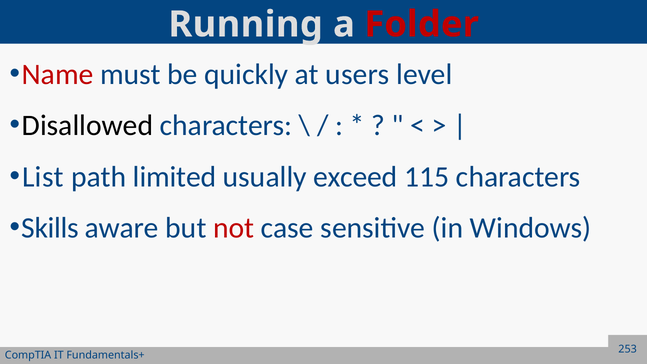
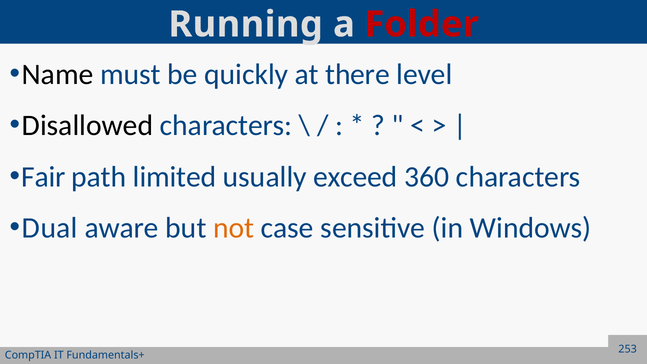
Name colour: red -> black
users: users -> there
List: List -> Fair
115: 115 -> 360
Skills: Skills -> Dual
not colour: red -> orange
